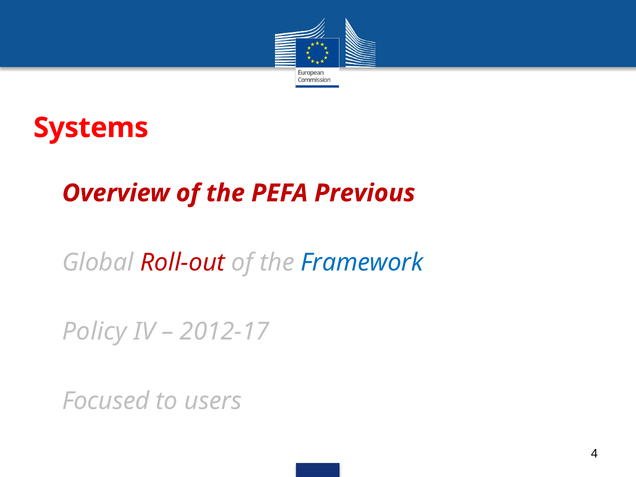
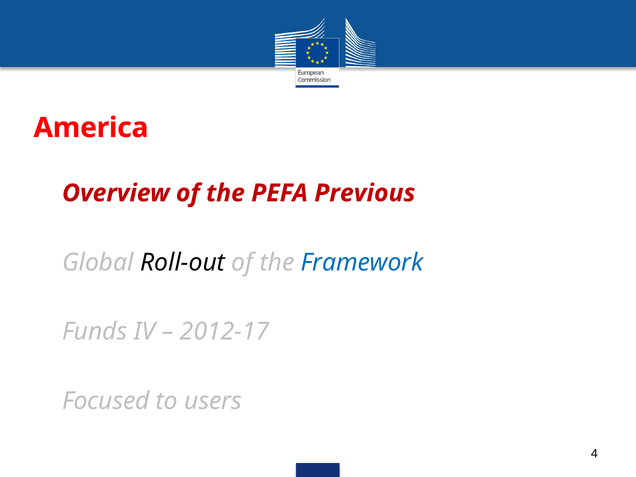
Systems: Systems -> America
Roll-out colour: red -> black
Policy: Policy -> Funds
